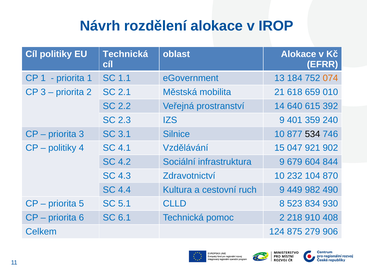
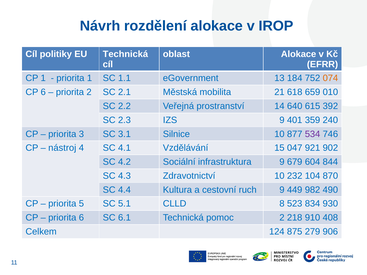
CP 3: 3 -> 6
534 colour: black -> purple
politiky at (62, 148): politiky -> nástroj
